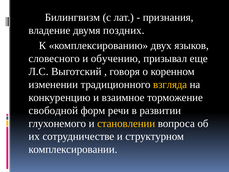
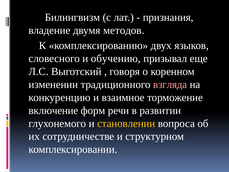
поздних: поздних -> методов
взгляда colour: yellow -> pink
свободной: свободной -> включение
